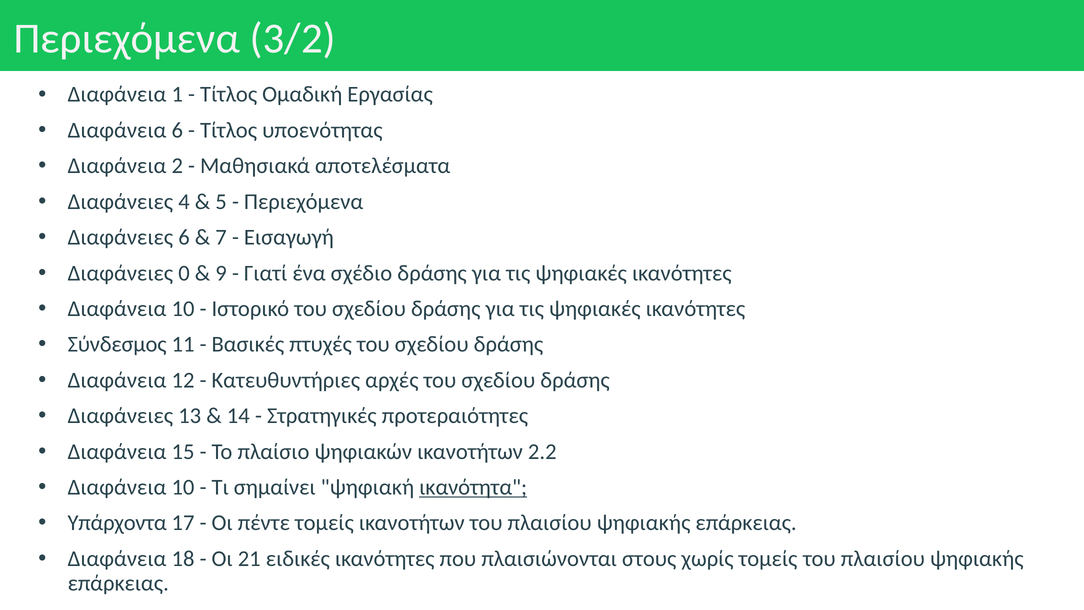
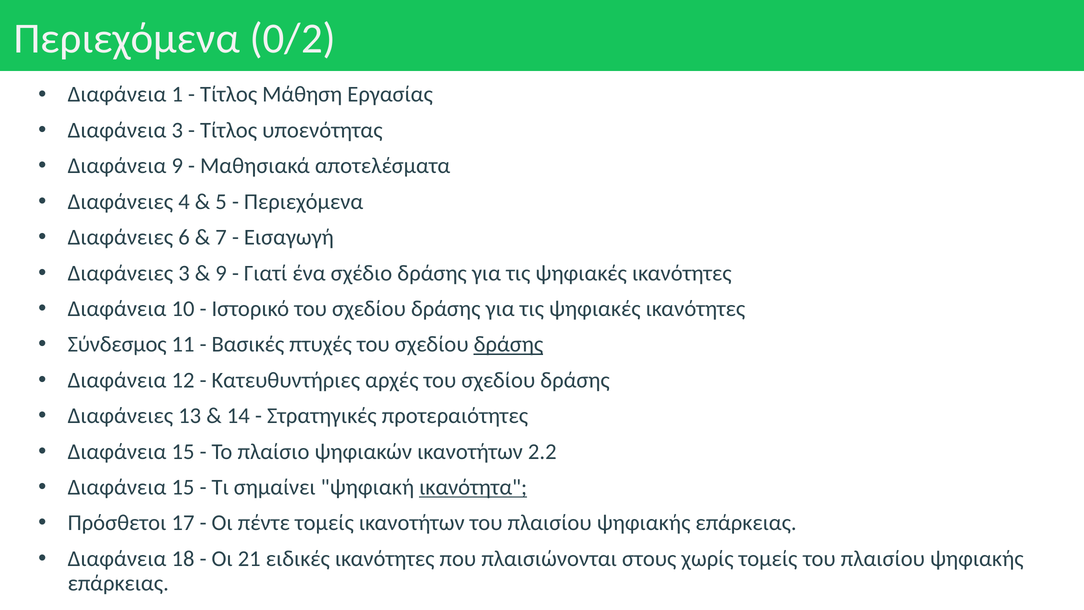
3/2: 3/2 -> 0/2
Ομαδική: Ομαδική -> Μάθηση
Διαφάνεια 6: 6 -> 3
Διαφάνεια 2: 2 -> 9
Διαφάνειες 0: 0 -> 3
δράσης at (508, 344) underline: none -> present
10 at (183, 487): 10 -> 15
Υπάρχοντα: Υπάρχοντα -> Πρόσθετοι
